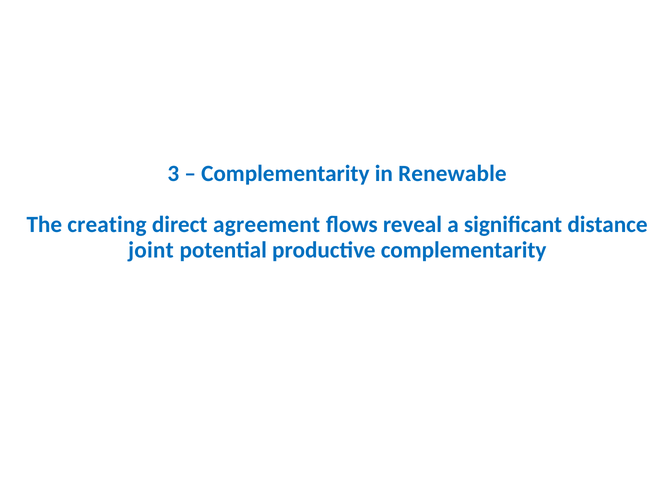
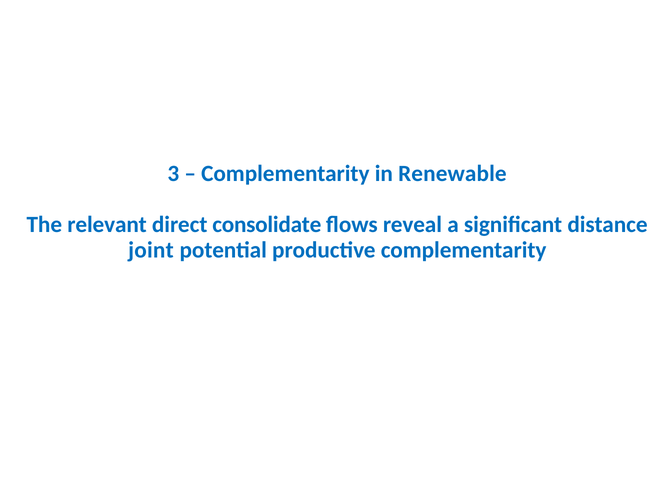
creating: creating -> relevant
agreement: agreement -> consolidate
